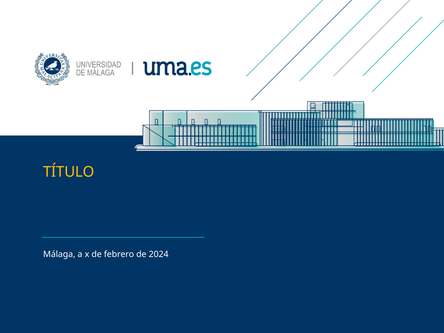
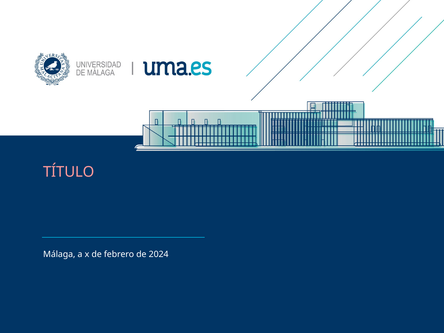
TÍTULO colour: yellow -> pink
